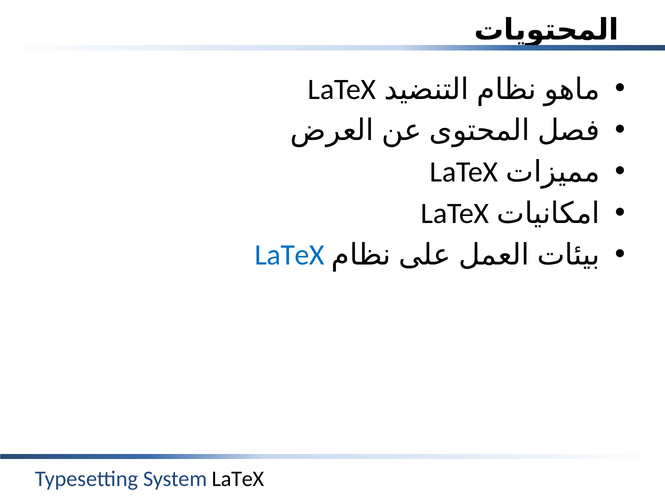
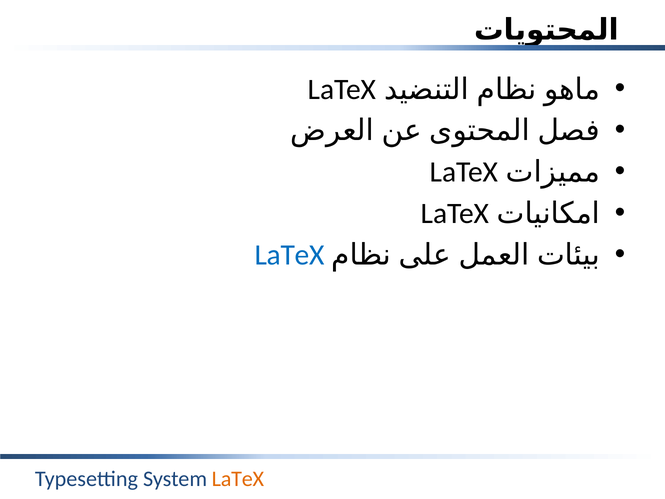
LaTeX at (238, 479) colour: black -> orange
